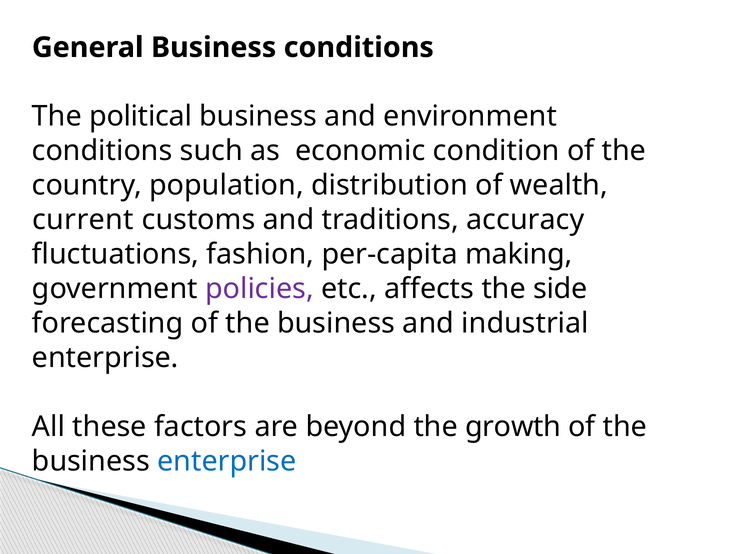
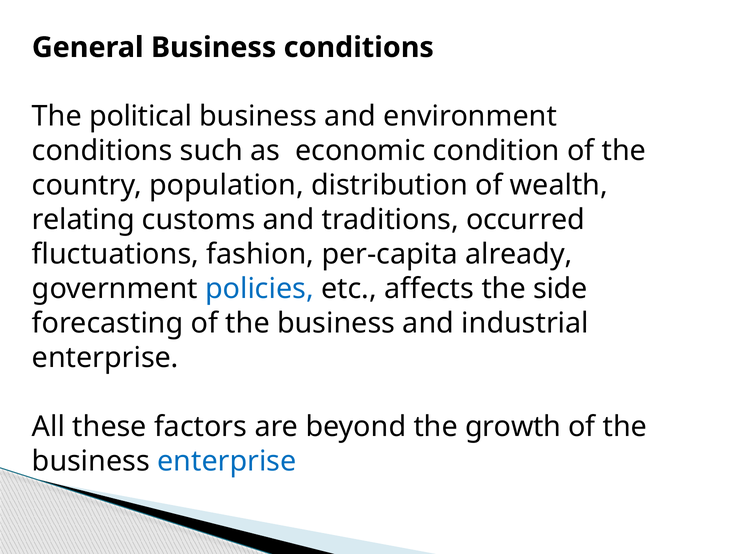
current: current -> relating
accuracy: accuracy -> occurred
making: making -> already
policies colour: purple -> blue
